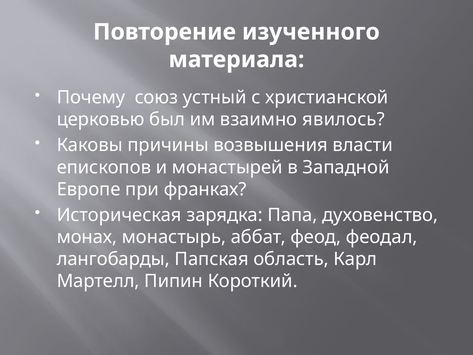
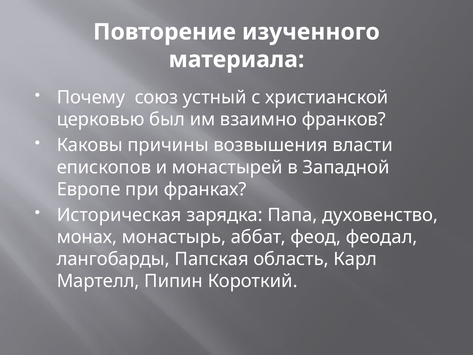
явилось: явилось -> франков
